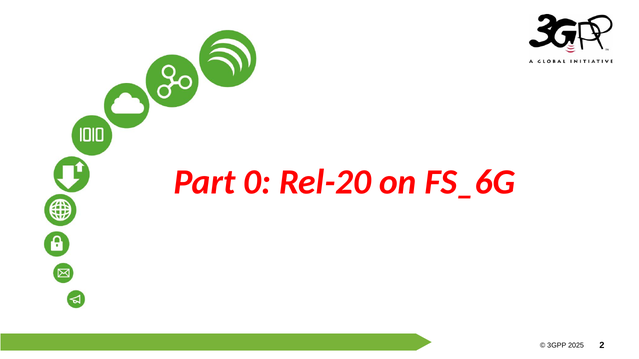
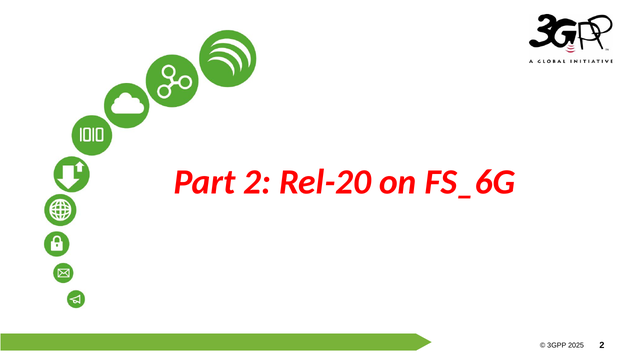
Part 0: 0 -> 2
